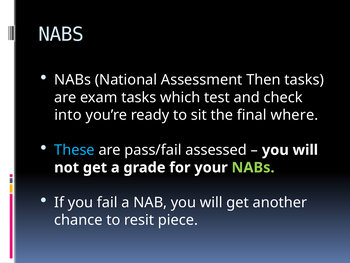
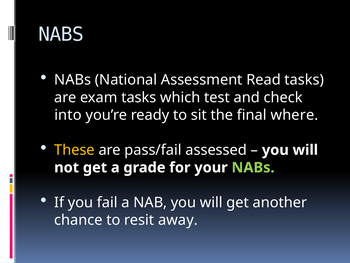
Then: Then -> Read
These colour: light blue -> yellow
piece: piece -> away
